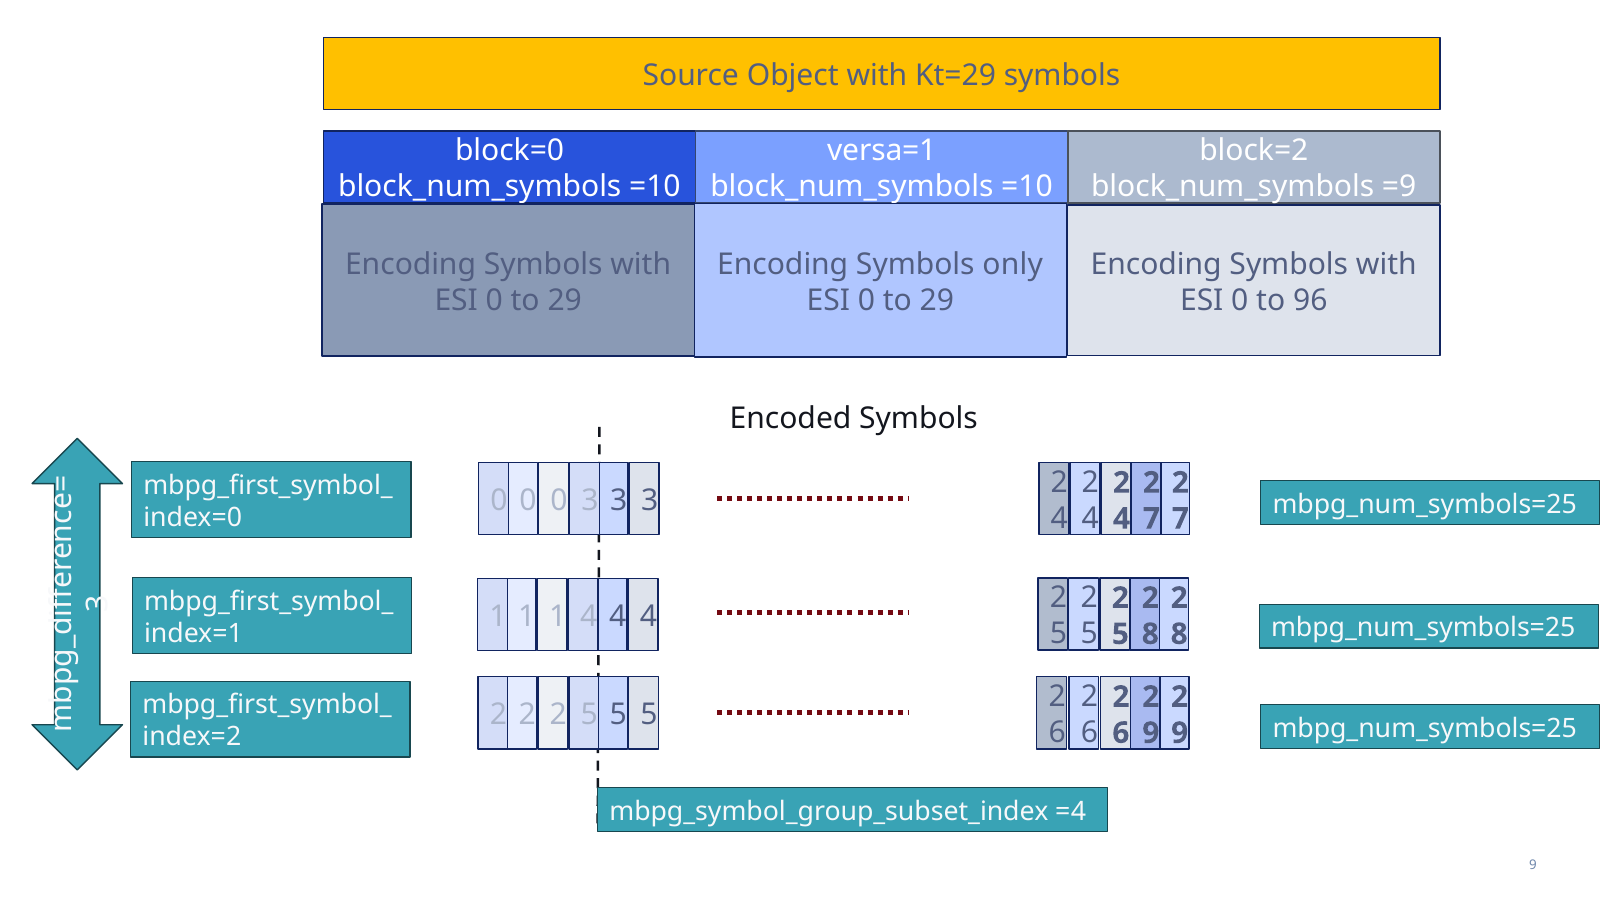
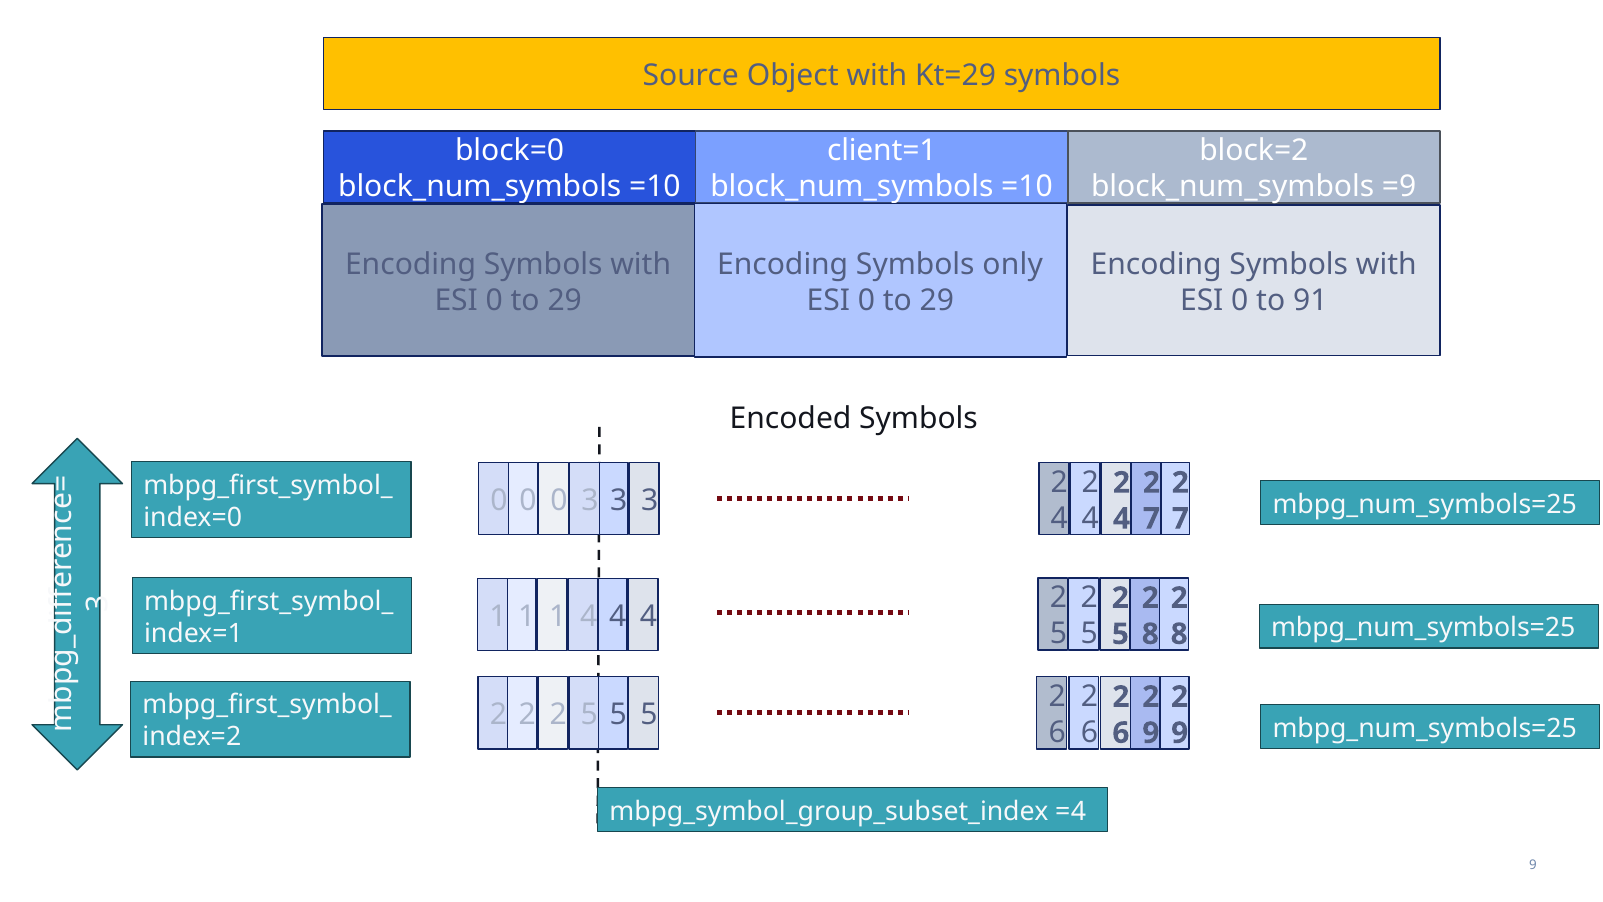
versa=1: versa=1 -> client=1
96: 96 -> 91
